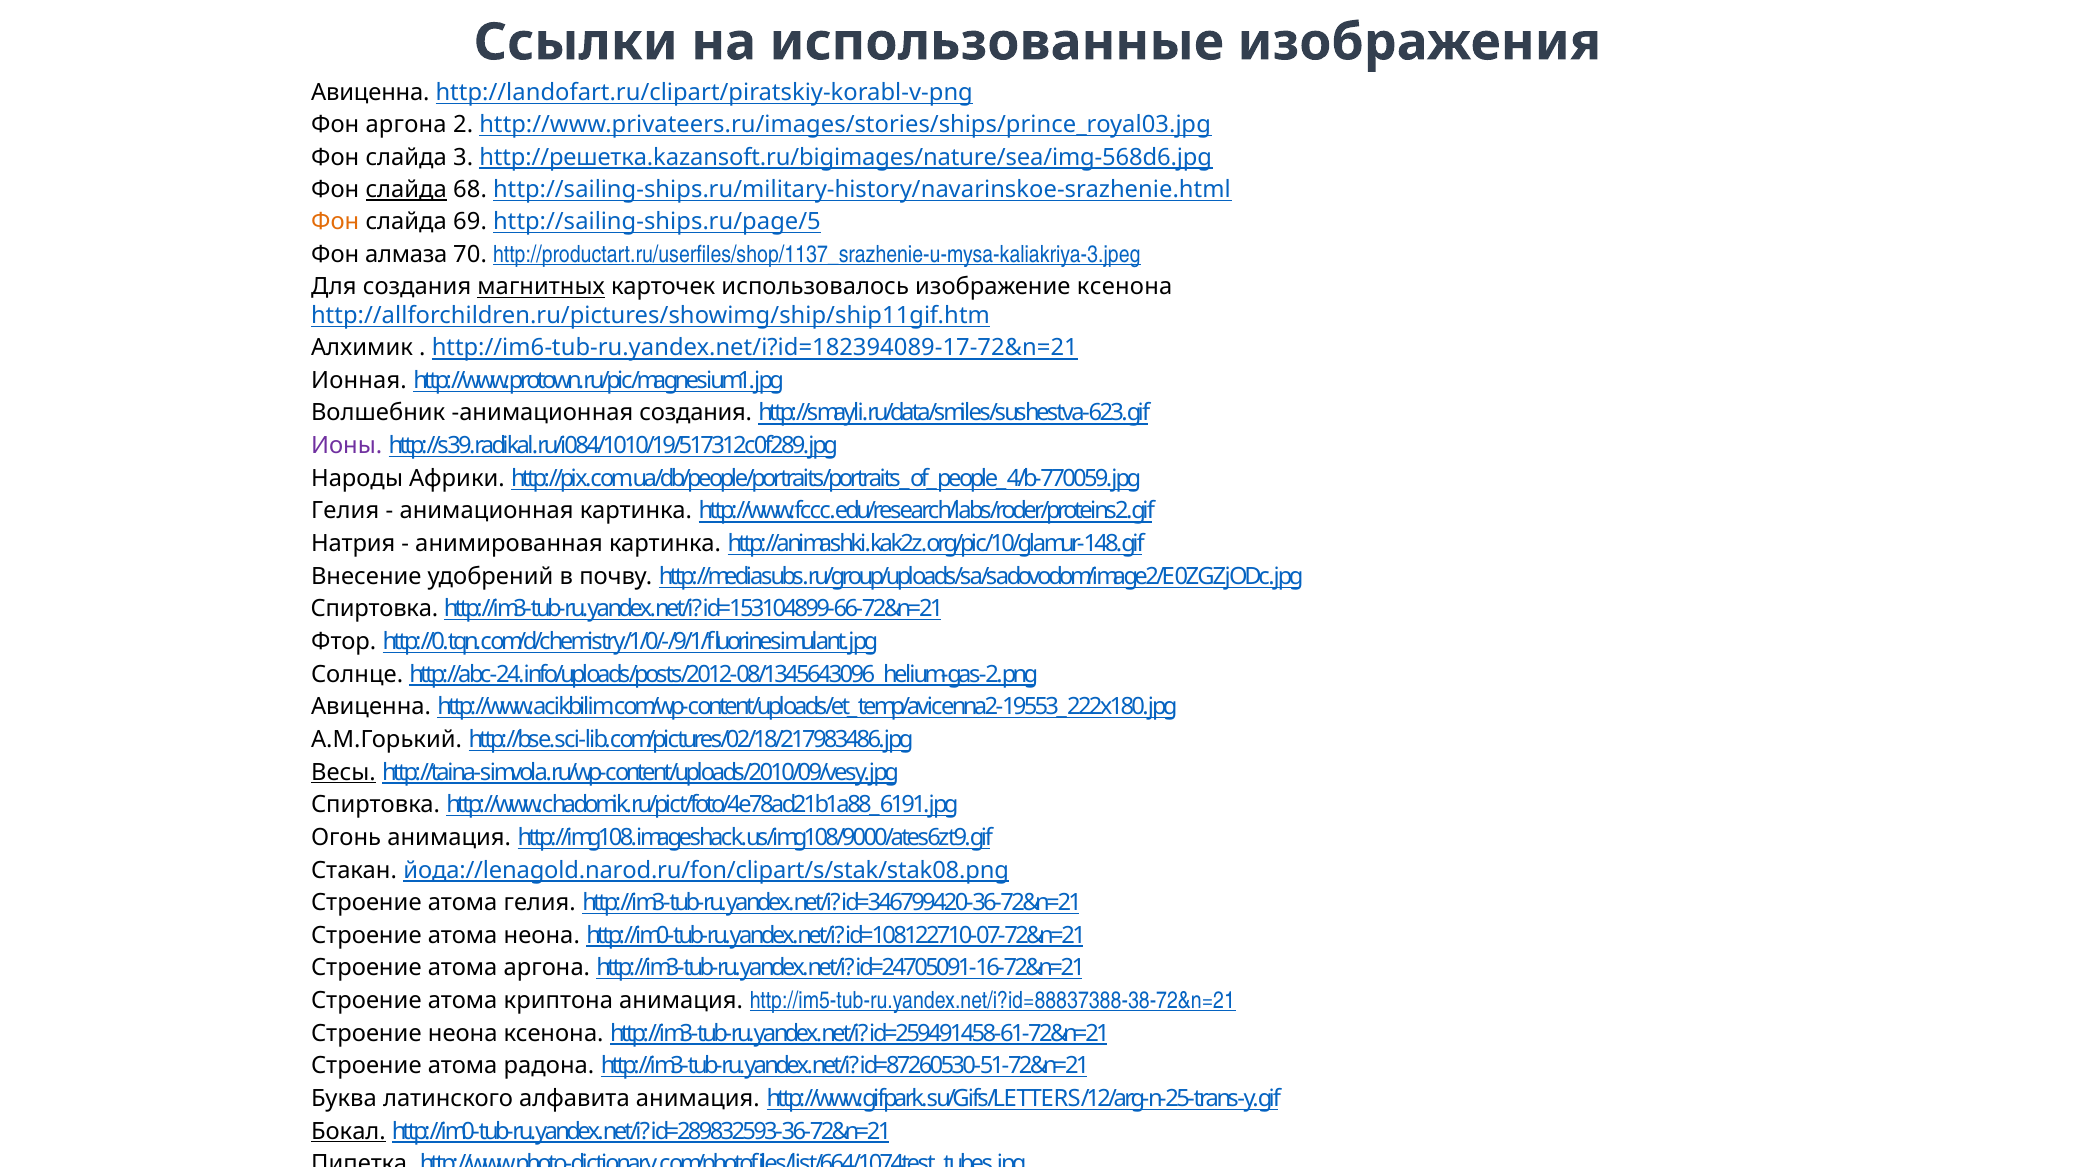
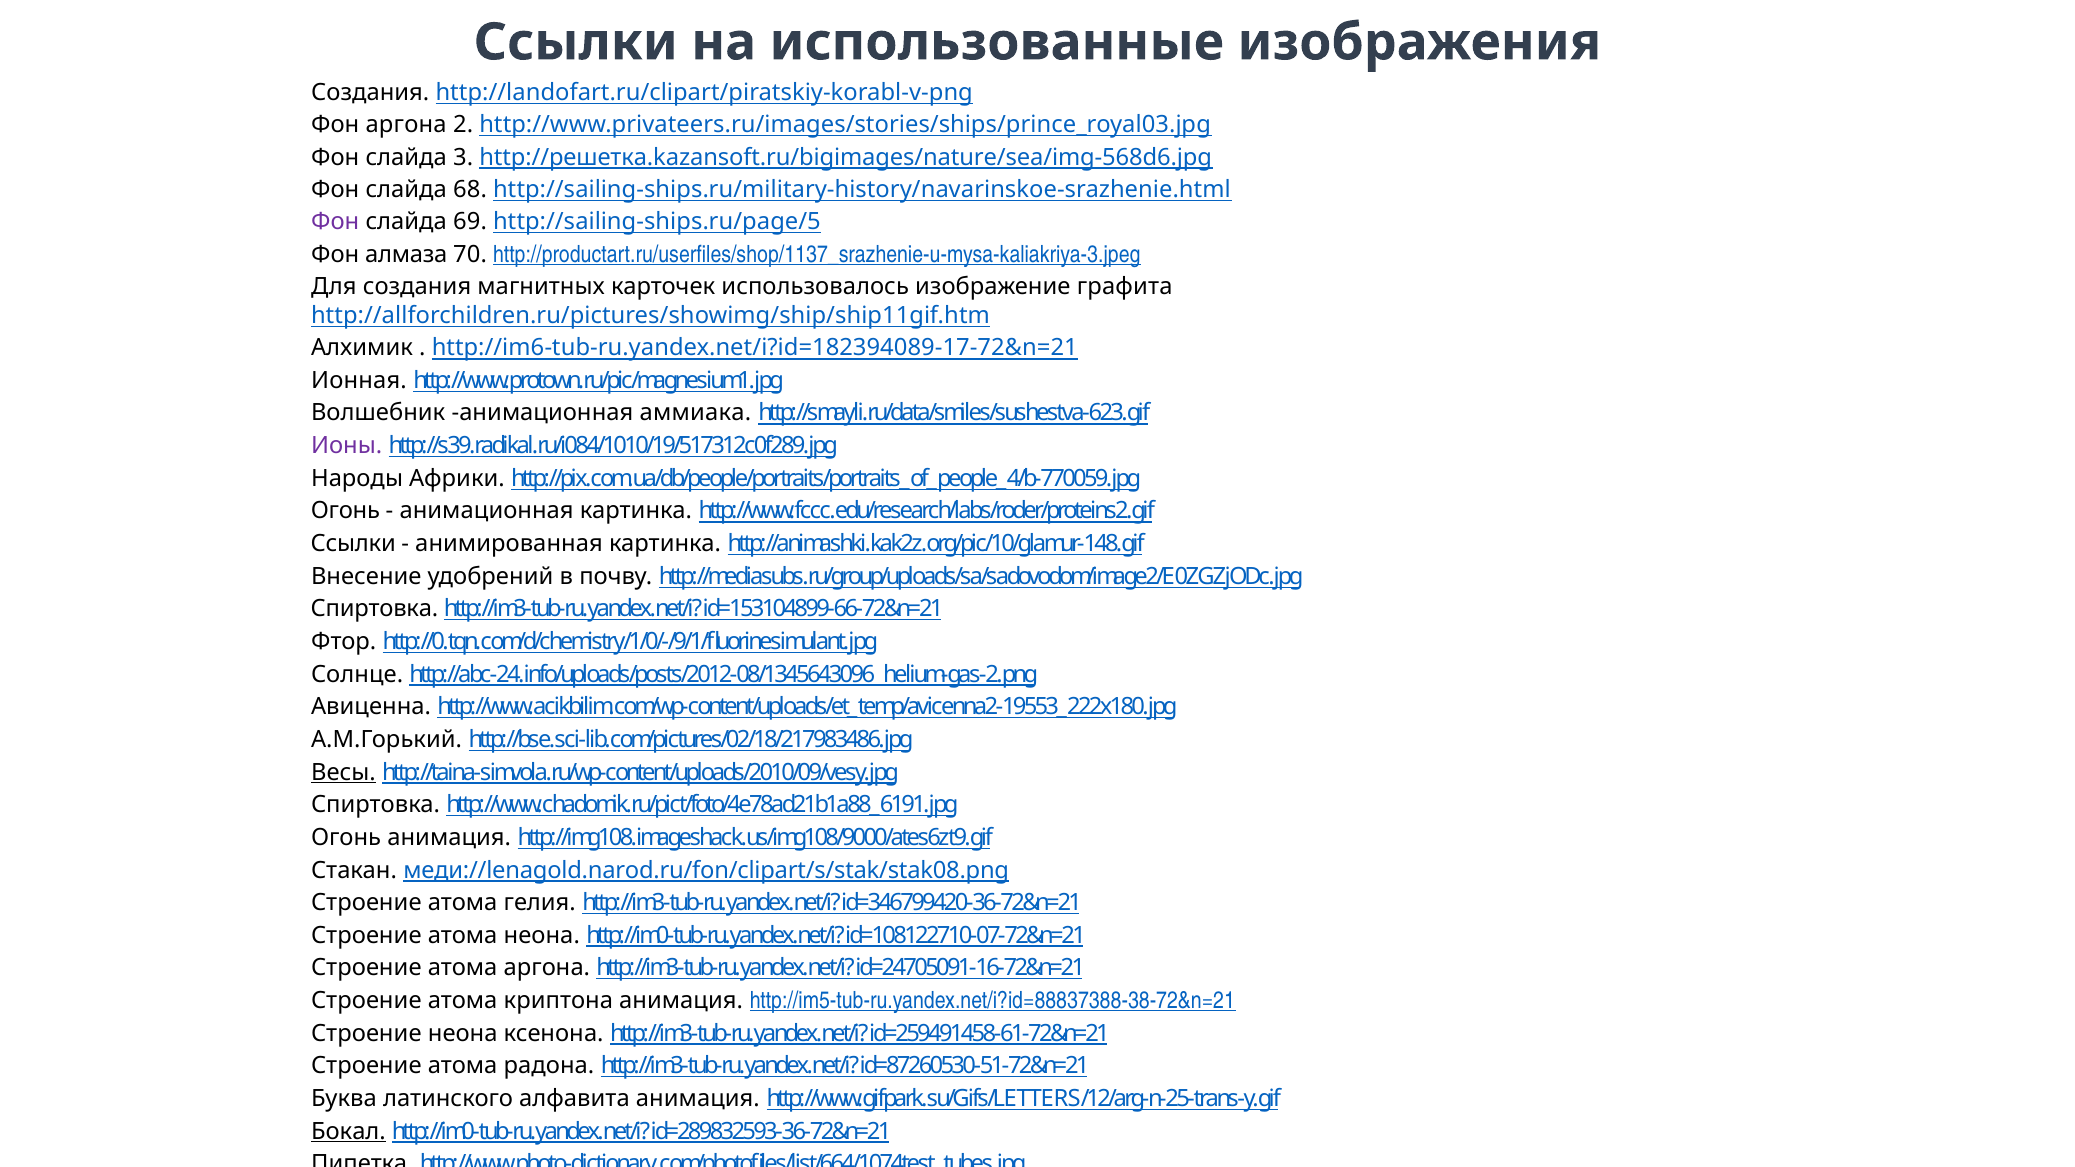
Авиценна at (370, 92): Авиценна -> Создания
слайда at (406, 190) underline: present -> none
Фон at (335, 222) colour: orange -> purple
магнитных underline: present -> none
изображение ксенона: ксенона -> графита
анимационная создания: создания -> аммиака
Гелия at (345, 511): Гелия -> Огонь
Натрия at (353, 544): Натрия -> Ссылки
йода://lenagold.narod.ru/fon/clipart/s/stak/stak08.png: йода://lenagold.narod.ru/fon/clipart/s/stak/stak08.png -> меди://lenagold.narod.ru/fon/clipart/s/stak/stak08.png
